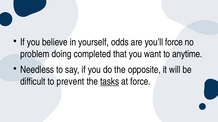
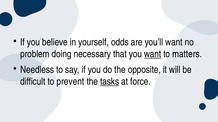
you’ll force: force -> want
completed: completed -> necessary
want at (153, 54) underline: none -> present
anytime: anytime -> matters
